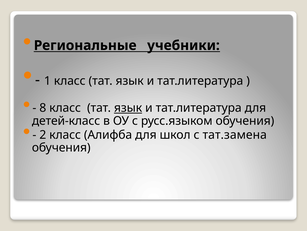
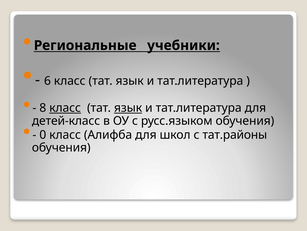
1: 1 -> 6
класс at (65, 108) underline: none -> present
2: 2 -> 0
тат.замена: тат.замена -> тат.районы
